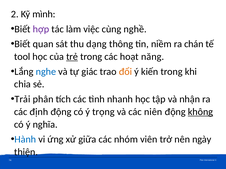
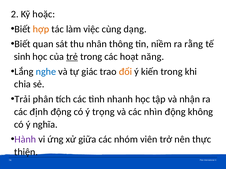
mình: mình -> hoặc
hợp colour: purple -> orange
nghề: nghề -> dạng
dạng: dạng -> nhân
chán: chán -> rằng
tool: tool -> sinh
niên: niên -> nhìn
không underline: present -> none
Hành colour: blue -> purple
ngày: ngày -> thực
